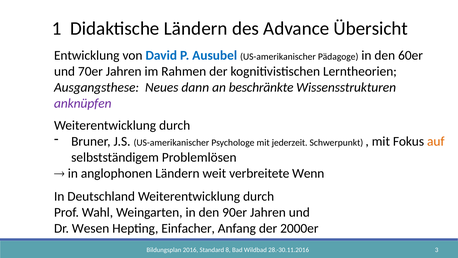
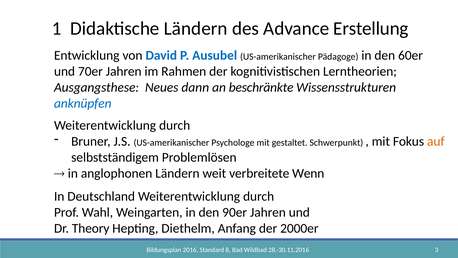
Übersicht: Übersicht -> Erstellung
anknüpfen colour: purple -> blue
jederzeit: jederzeit -> gestaltet
Wesen: Wesen -> Theory
Einfacher: Einfacher -> Diethelm
